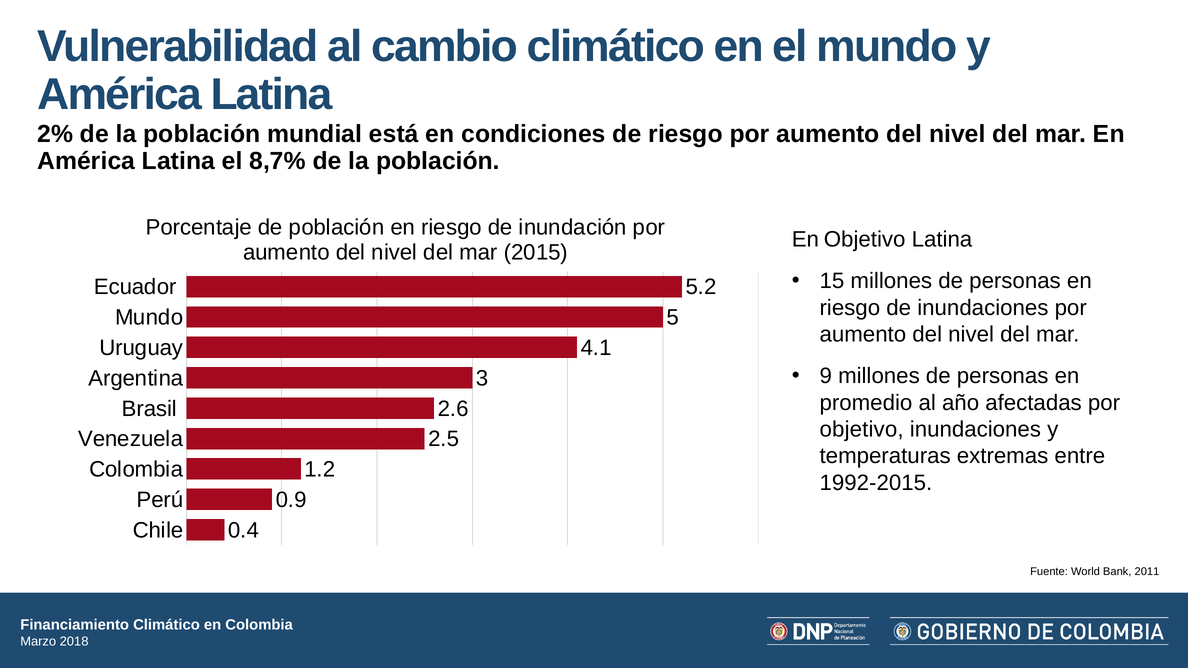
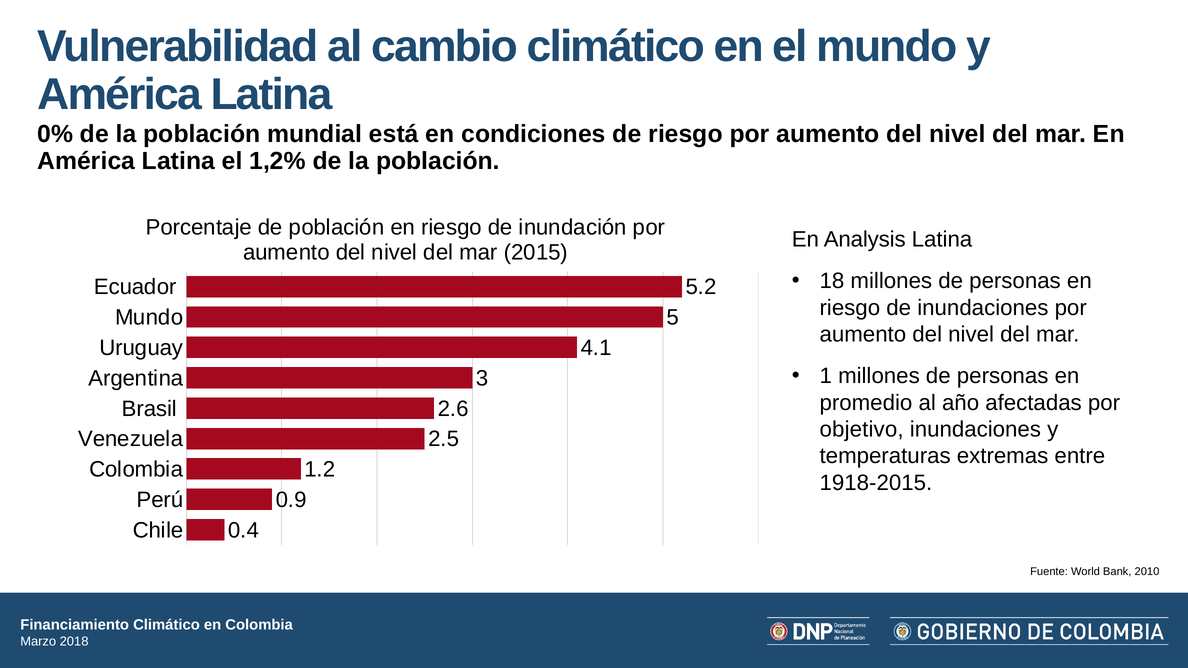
2%: 2% -> 0%
8,7%: 8,7% -> 1,2%
En Objetivo: Objetivo -> Analysis
15: 15 -> 18
9: 9 -> 1
1992-2015: 1992-2015 -> 1918-2015
2011: 2011 -> 2010
